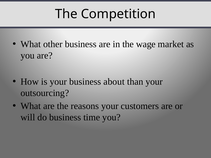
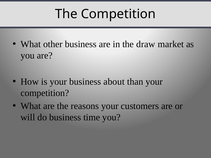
wage: wage -> draw
outsourcing at (45, 93): outsourcing -> competition
